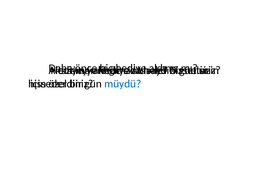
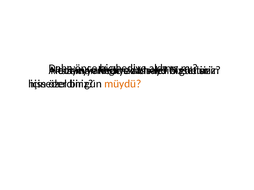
müydü colour: blue -> orange
